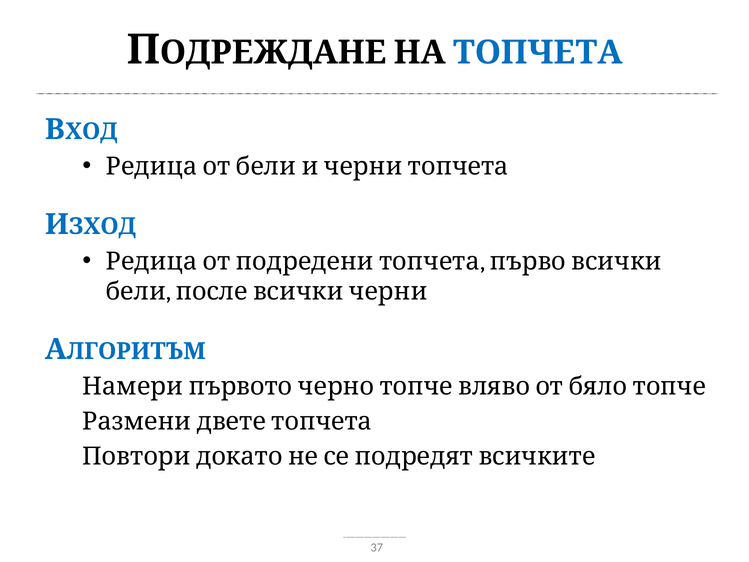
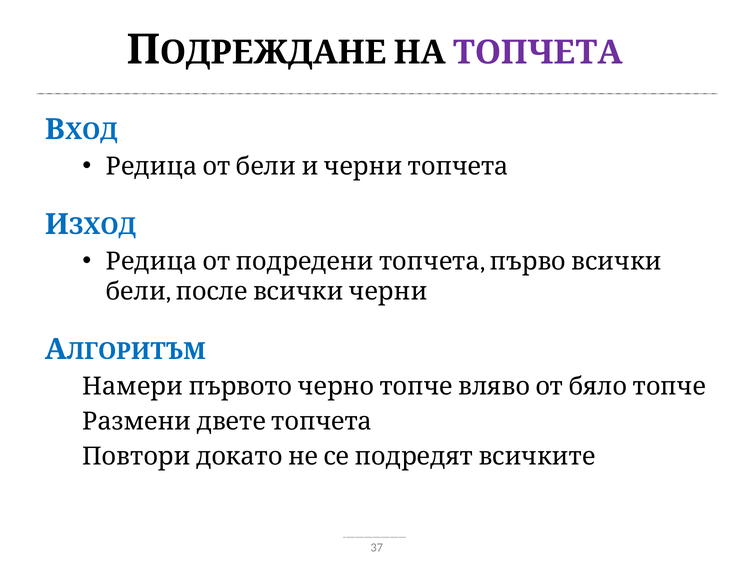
ТОПЧЕТА colour: blue -> purple
